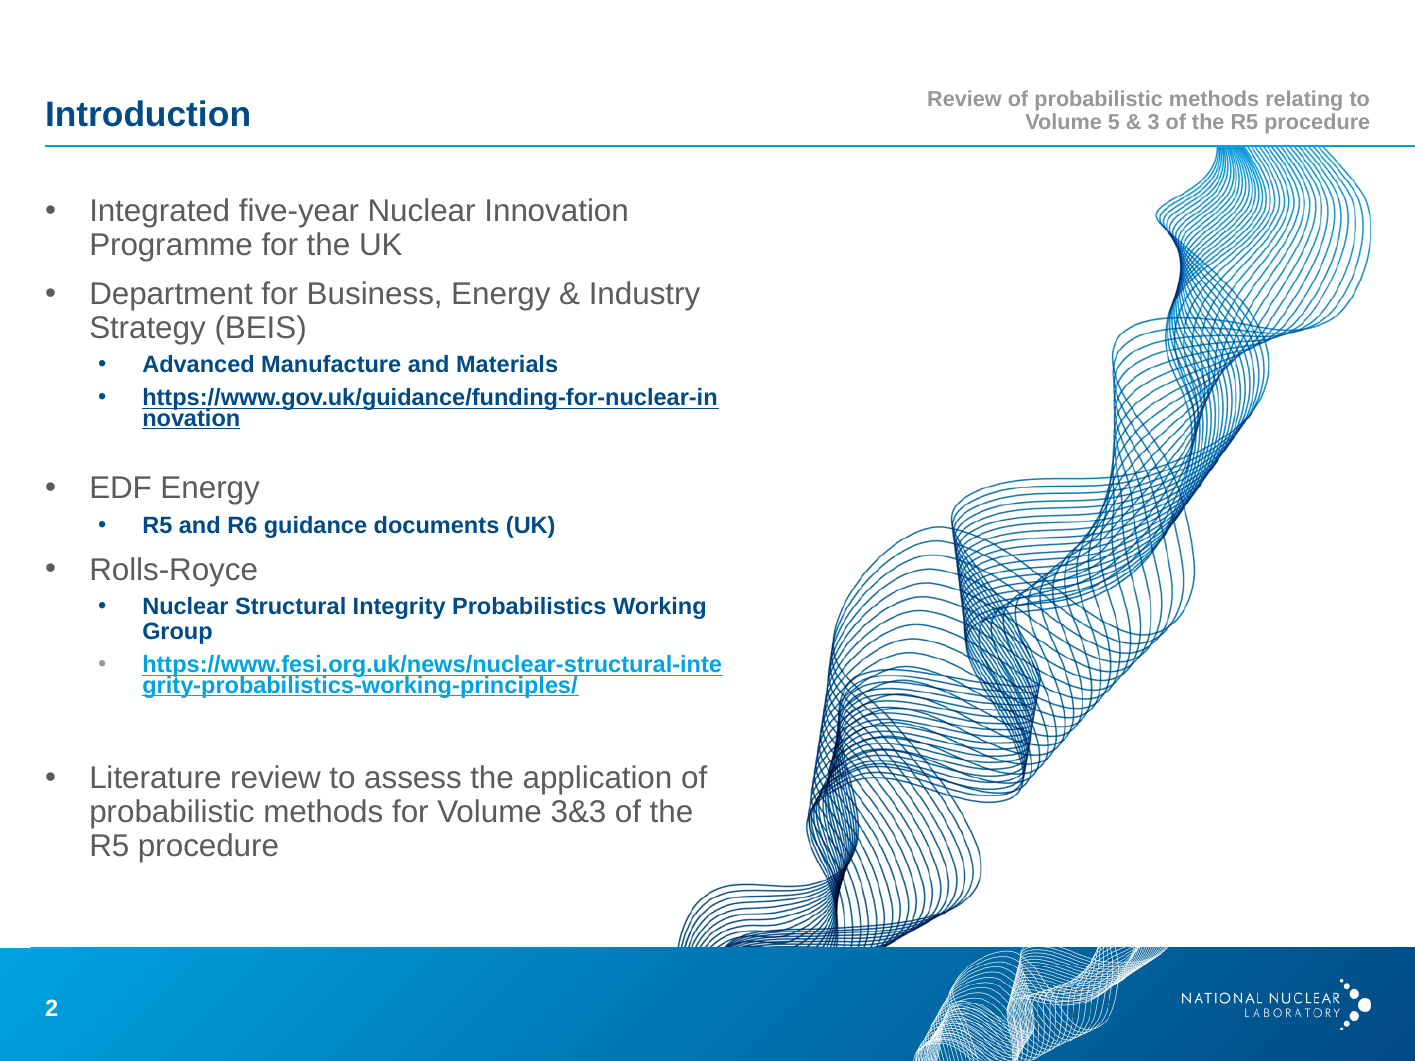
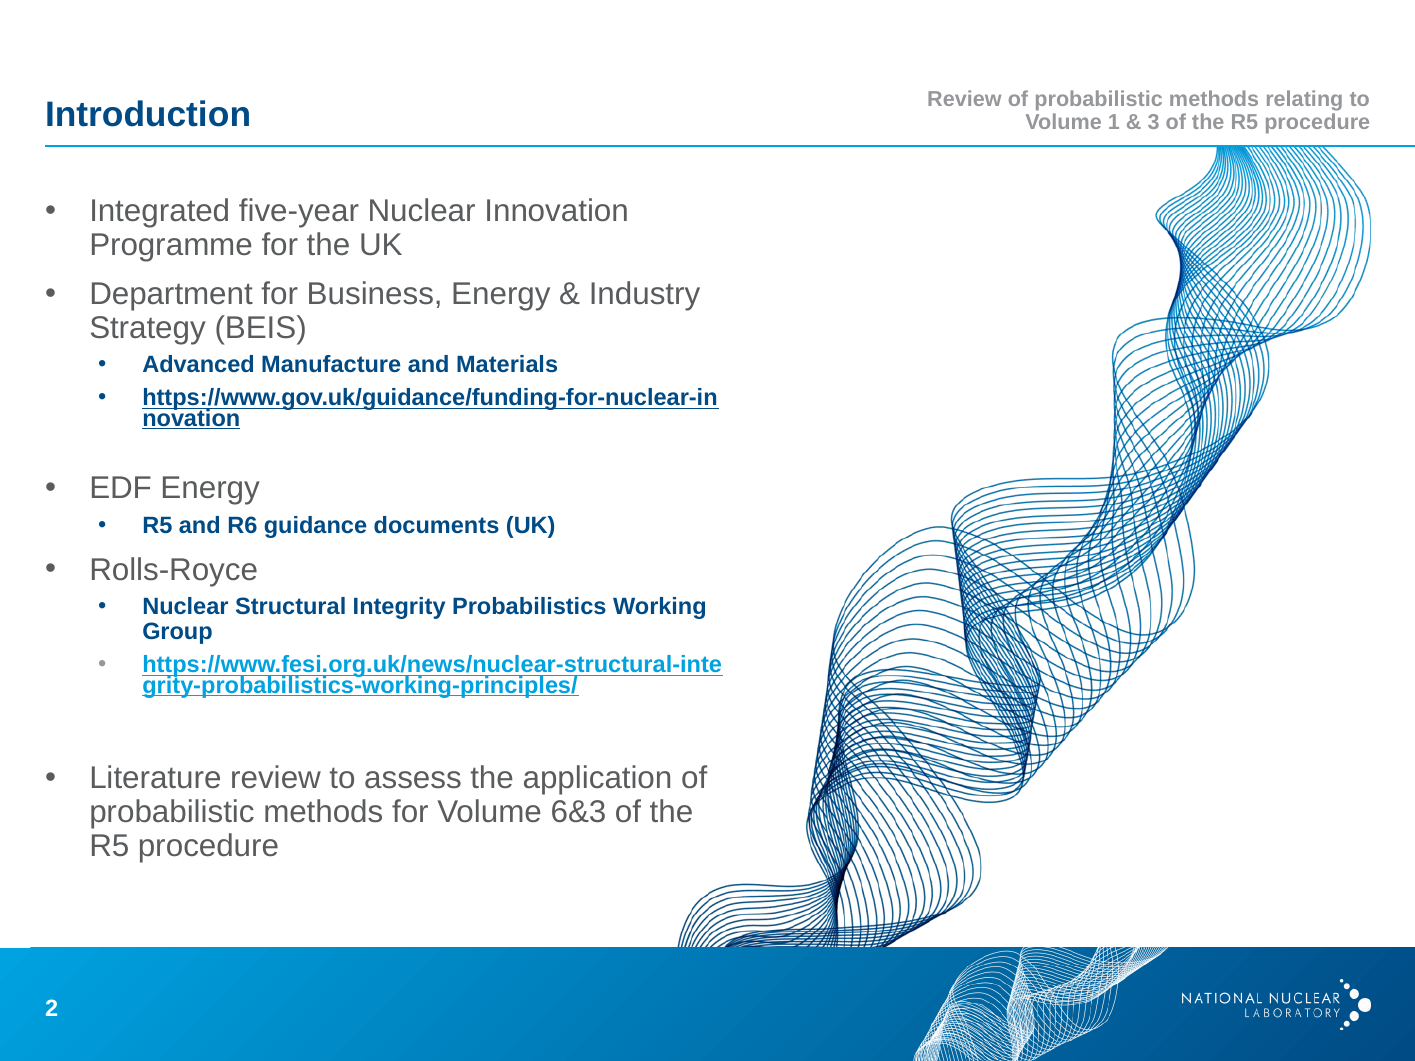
5: 5 -> 1
3&3: 3&3 -> 6&3
